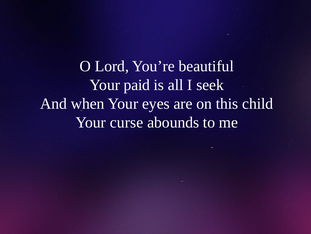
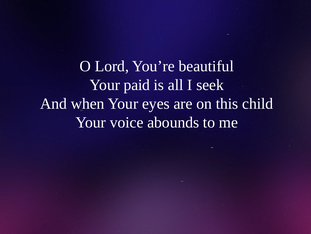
curse: curse -> voice
